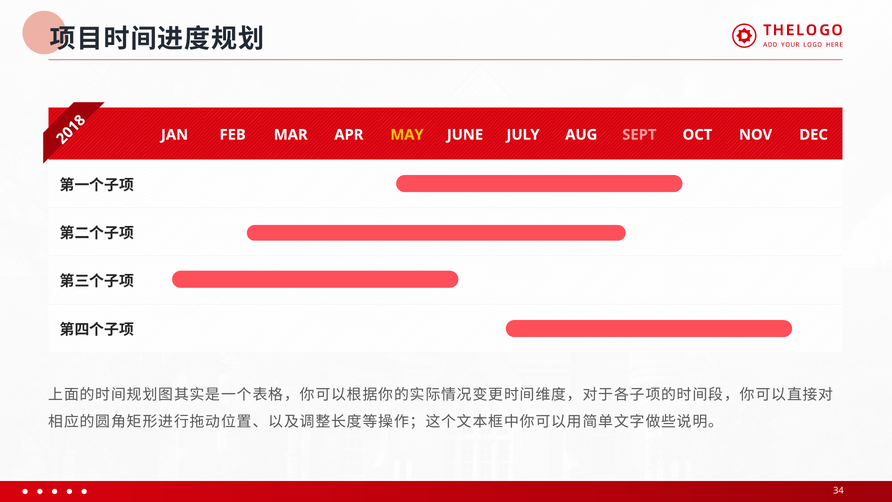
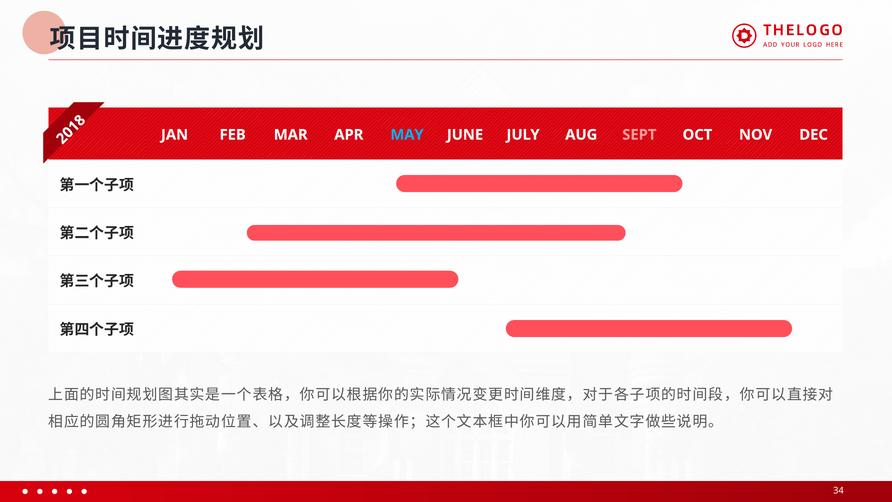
MAY colour: yellow -> light blue
